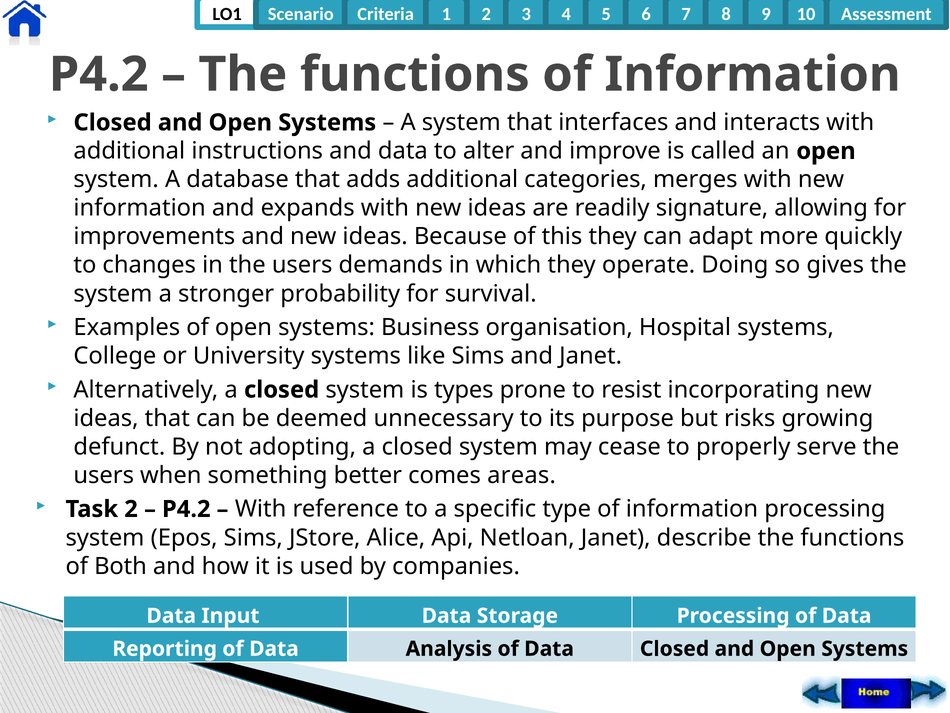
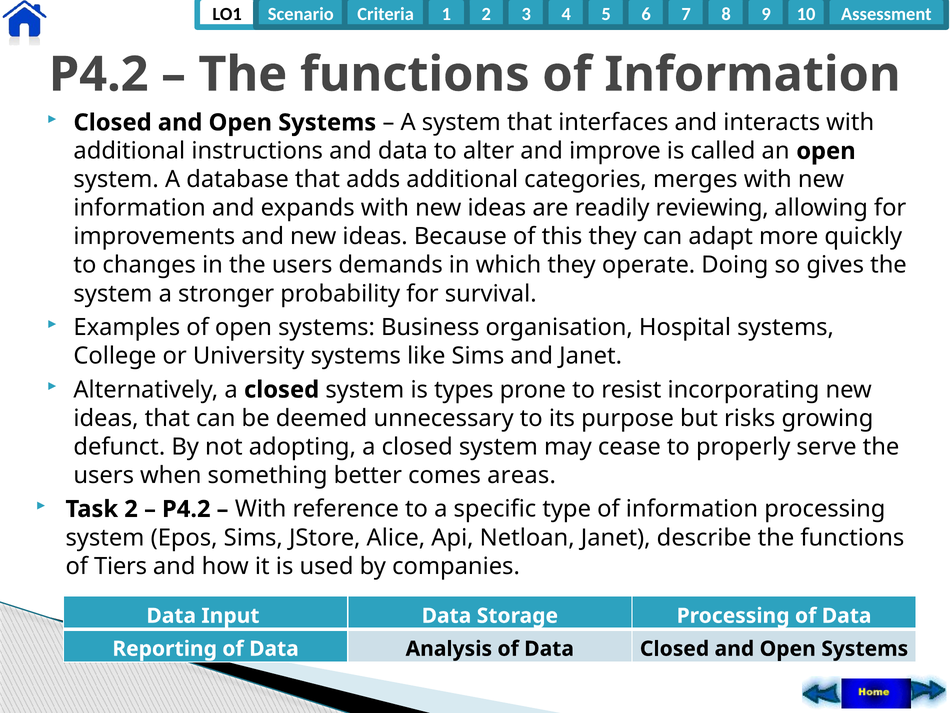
signature: signature -> reviewing
Both: Both -> Tiers
